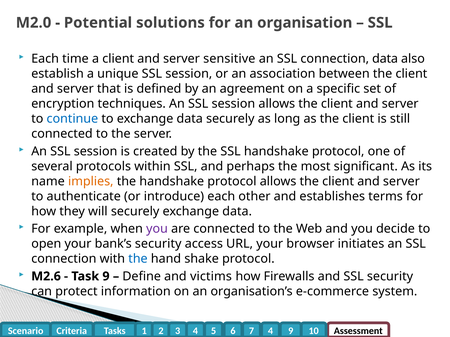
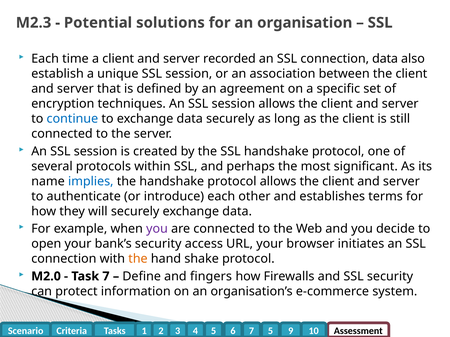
M2.0: M2.0 -> M2.3
sensitive: sensitive -> recorded
implies colour: orange -> blue
the at (138, 259) colour: blue -> orange
M2.6: M2.6 -> M2.0
Task 9: 9 -> 7
victims: victims -> fingers
4 at (270, 331): 4 -> 5
